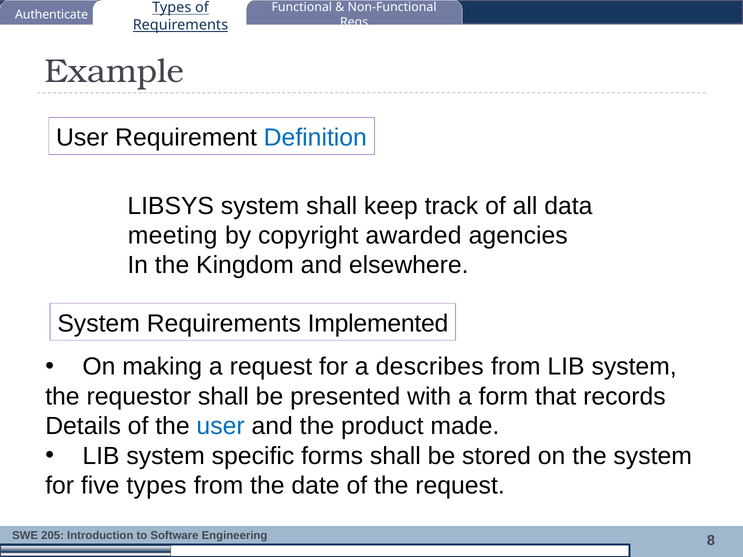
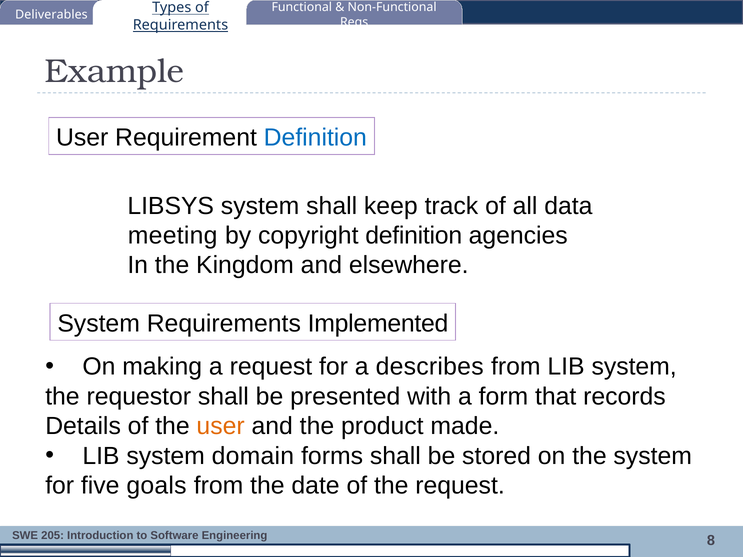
Authenticate: Authenticate -> Deliverables
copyright awarded: awarded -> definition
user at (221, 426) colour: blue -> orange
specific: specific -> domain
five types: types -> goals
